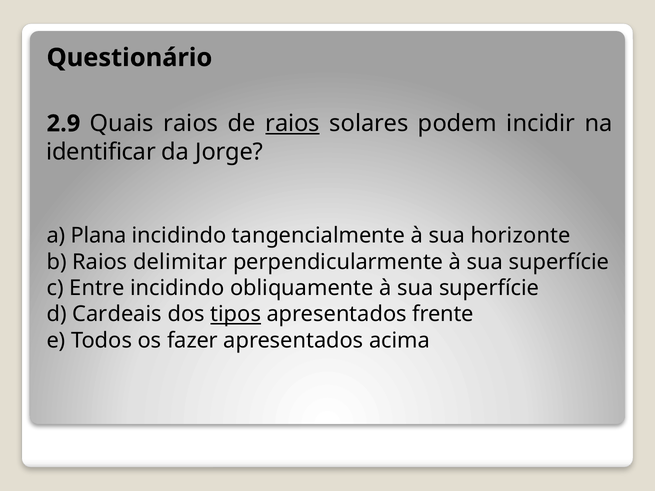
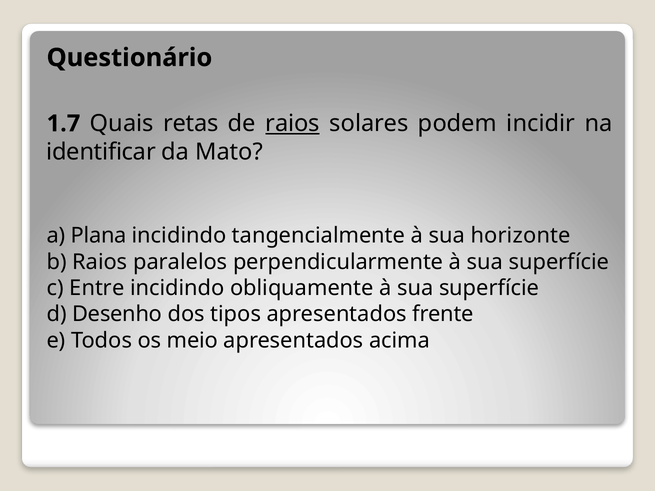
2.9: 2.9 -> 1.7
Quais raios: raios -> retas
Jorge: Jorge -> Mato
delimitar: delimitar -> paralelos
Cardeais: Cardeais -> Desenho
tipos underline: present -> none
fazer: fazer -> meio
